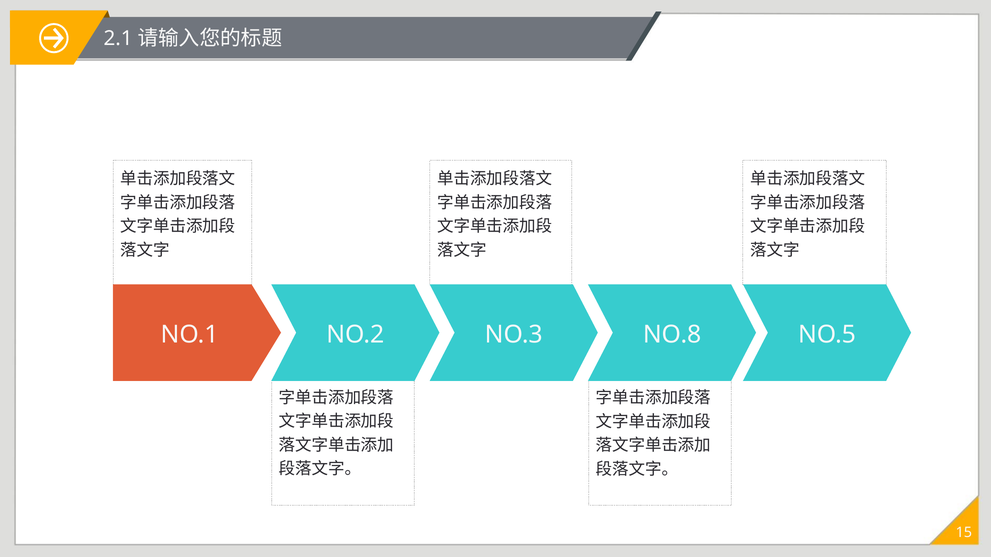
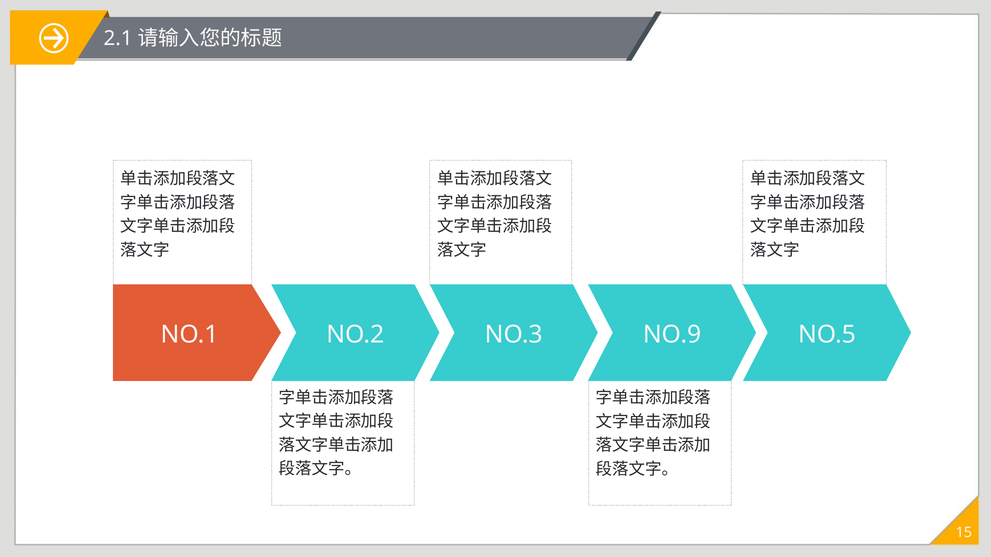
NO.8: NO.8 -> NO.9
